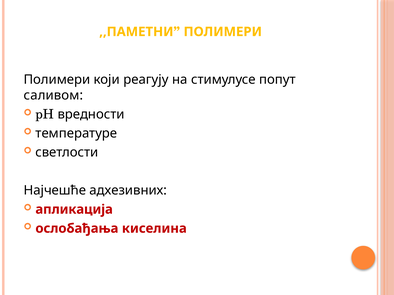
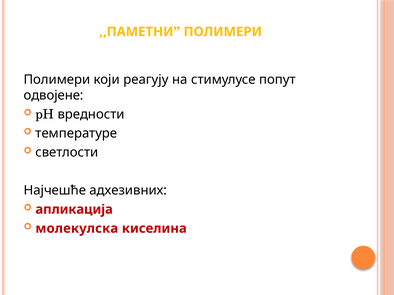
саливом: саливом -> одвојене
ослобађања: ослобађања -> молекулска
